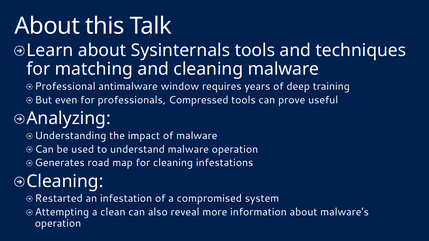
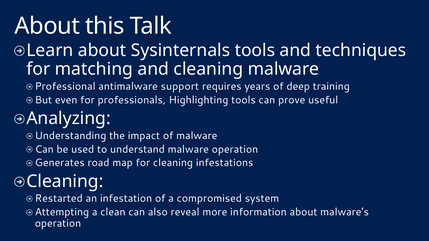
window: window -> support
Compressed: Compressed -> Highlighting
